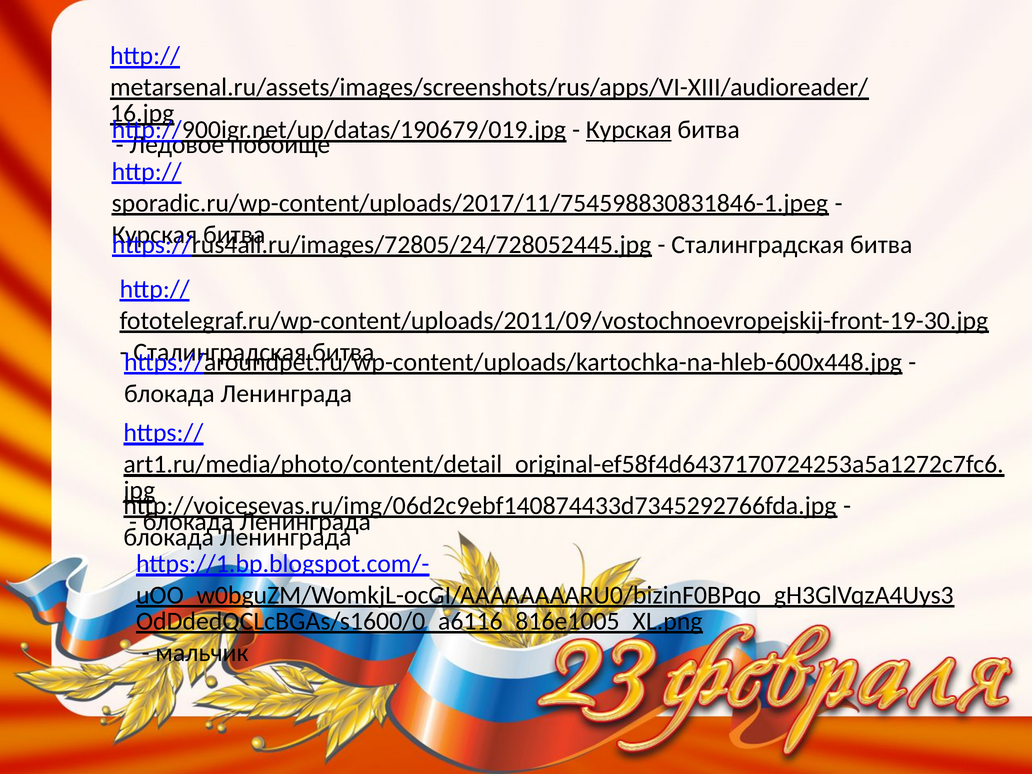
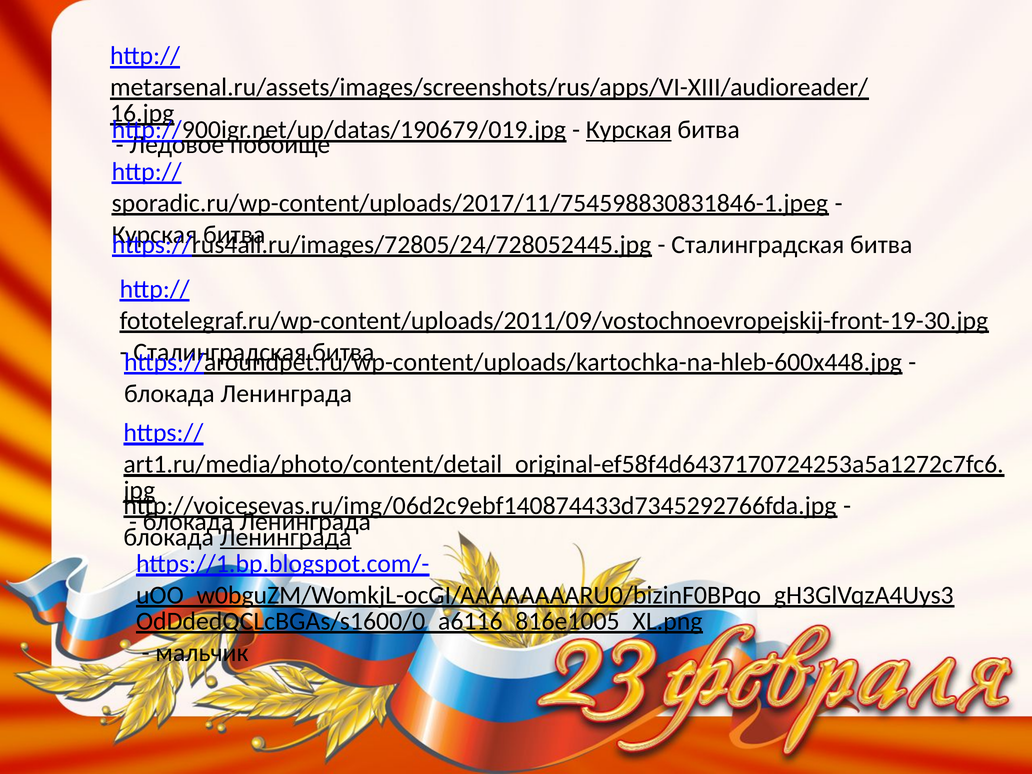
Ленинграда at (286, 537) underline: none -> present
